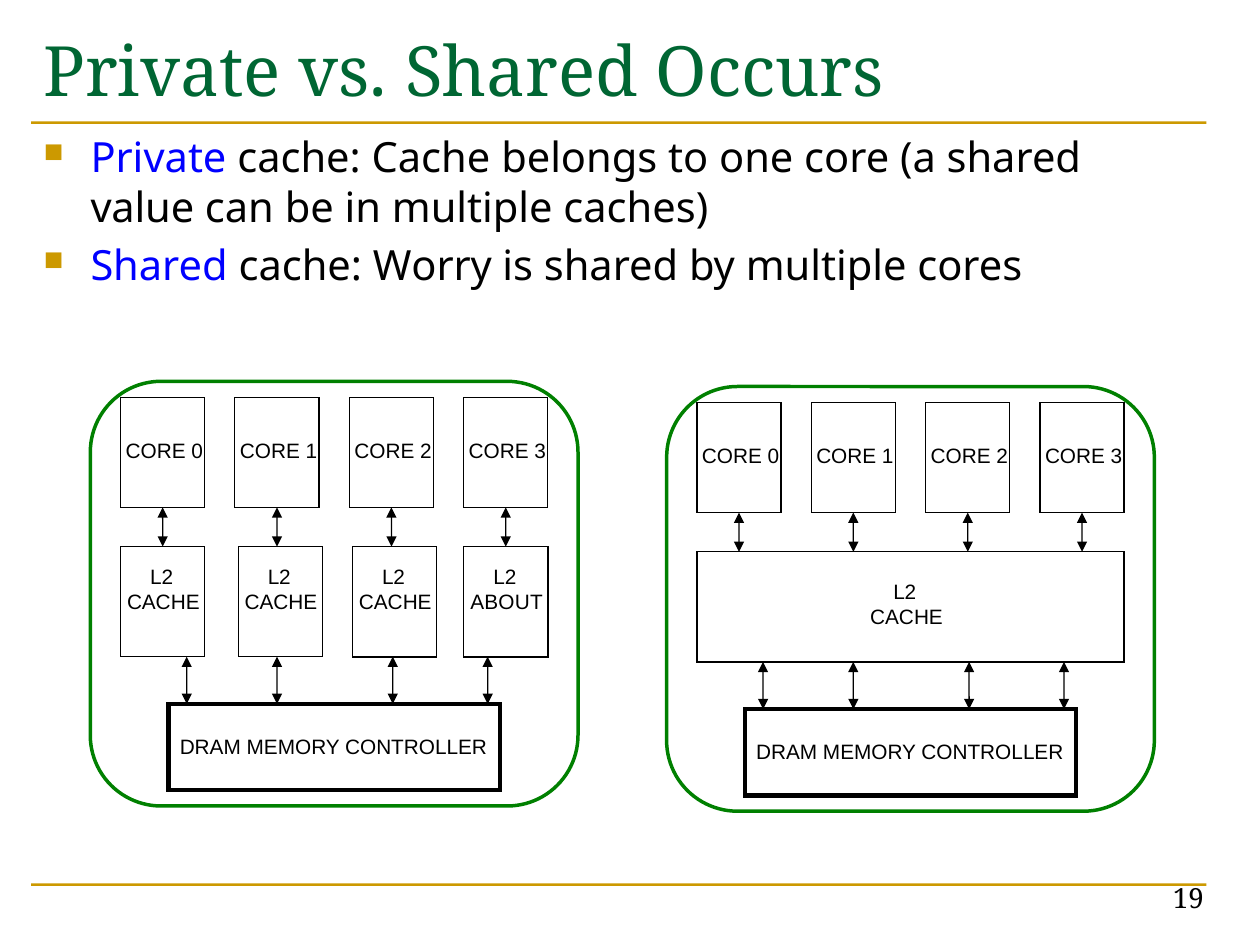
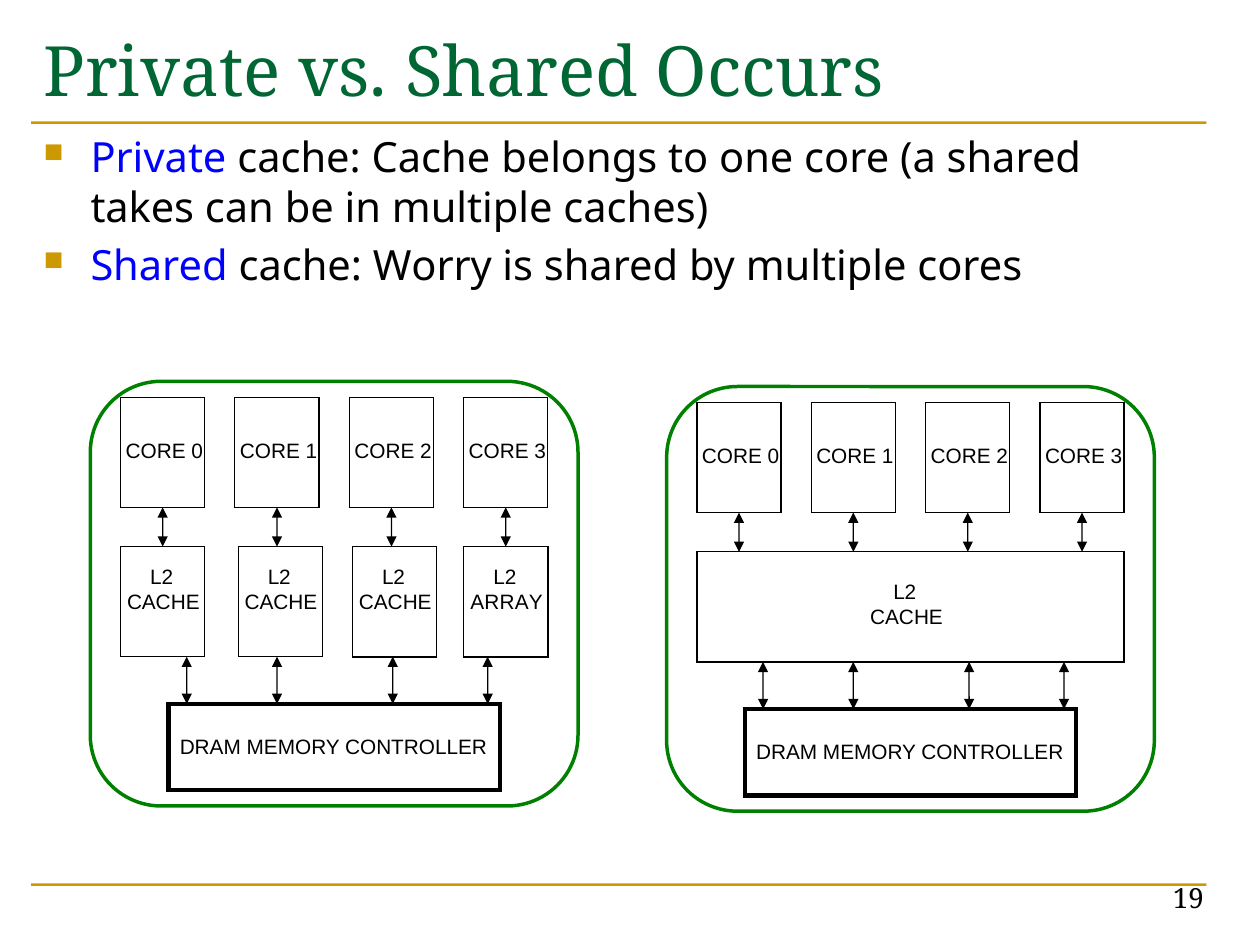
value: value -> takes
ABOUT: ABOUT -> ARRAY
